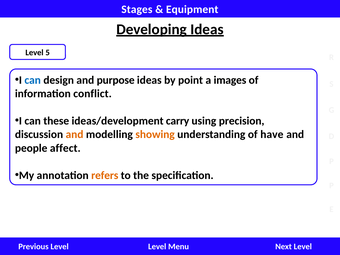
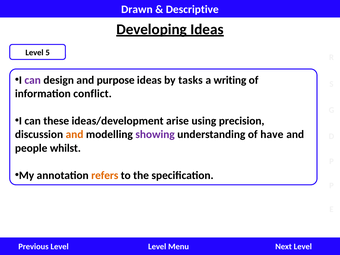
Stages: Stages -> Drawn
Equipment: Equipment -> Descriptive
can at (33, 80) colour: blue -> purple
point: point -> tasks
images: images -> writing
carry: carry -> arise
showing colour: orange -> purple
affect: affect -> whilst
